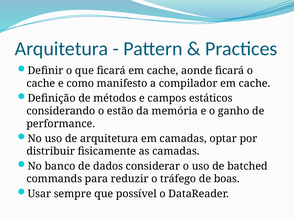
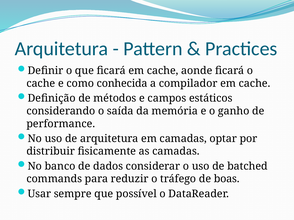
manifesto: manifesto -> conhecida
estão: estão -> saída
